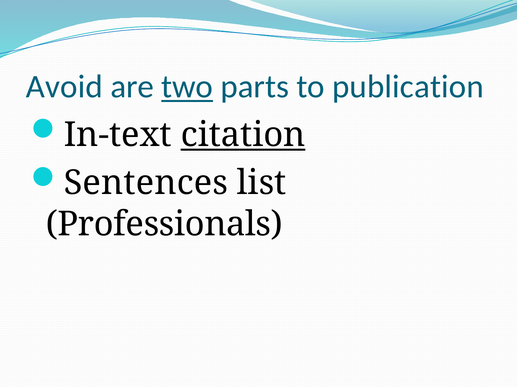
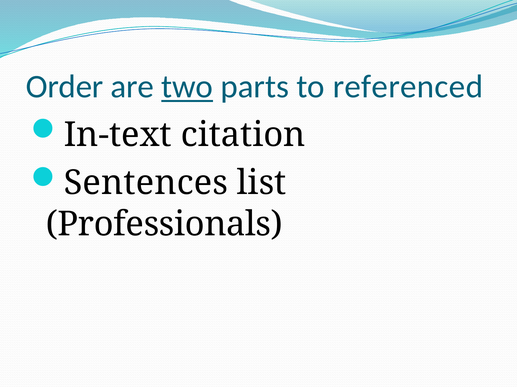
Avoid: Avoid -> Order
publication: publication -> referenced
citation underline: present -> none
